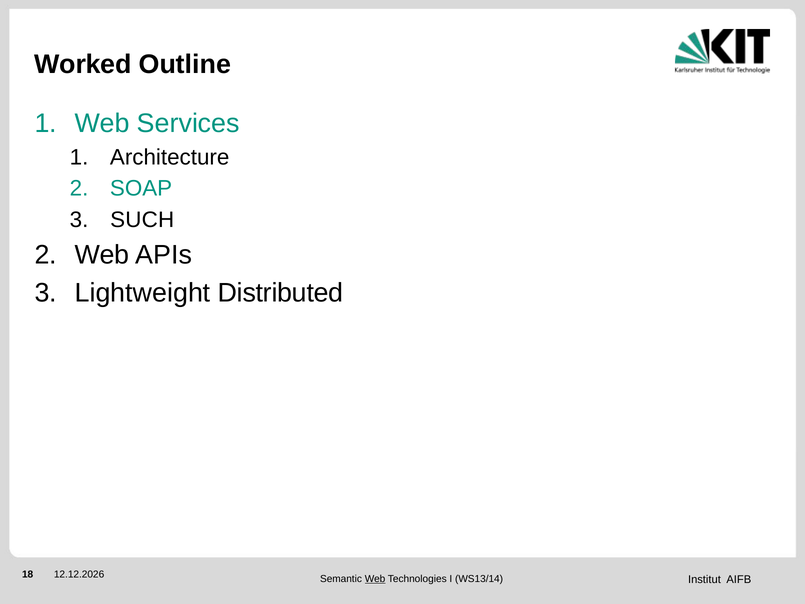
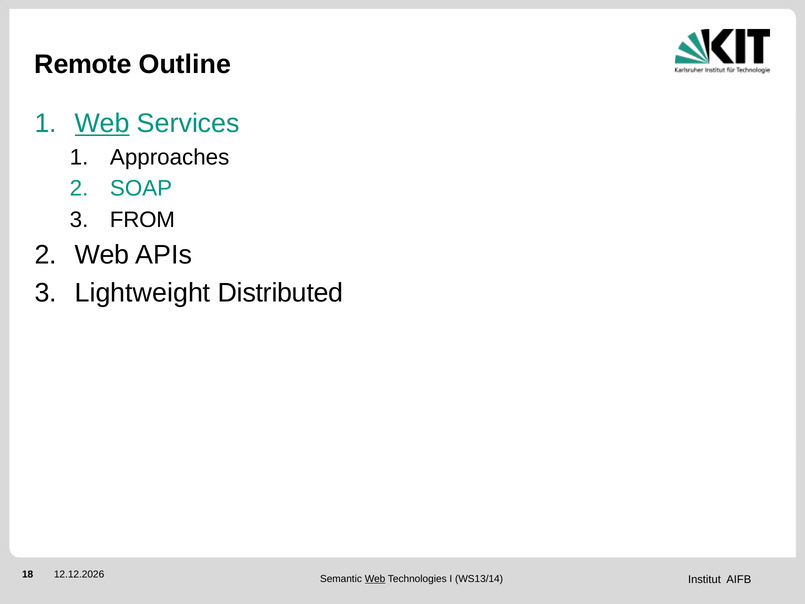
Worked: Worked -> Remote
Web at (102, 123) underline: none -> present
Architecture: Architecture -> Approaches
SUCH: SUCH -> FROM
